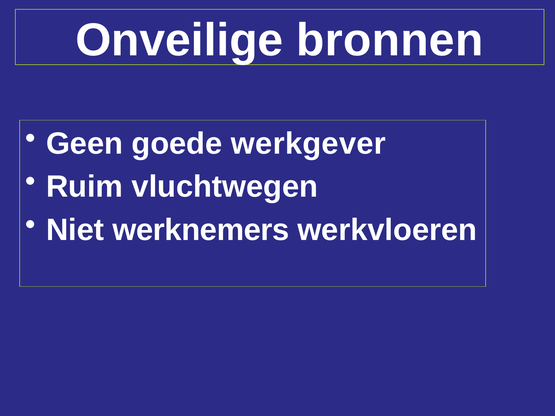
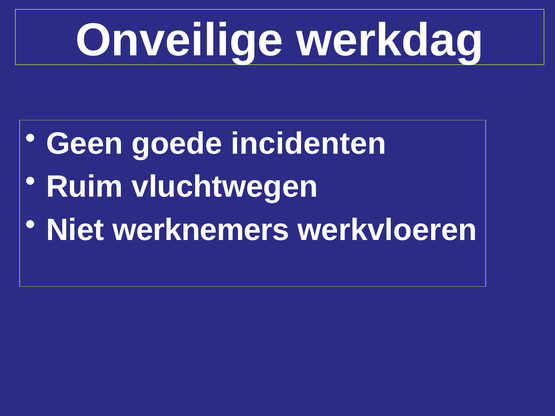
bronnen: bronnen -> werkdag
werkgever: werkgever -> incidenten
